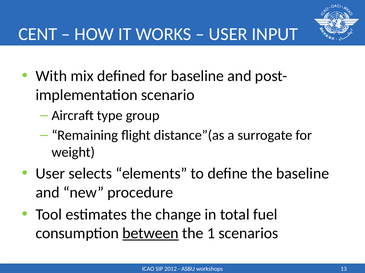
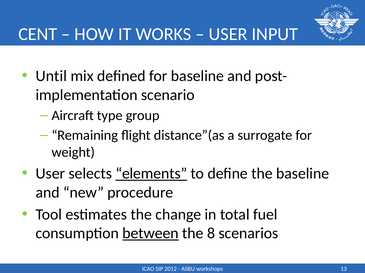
With: With -> Until
elements underline: none -> present
1: 1 -> 8
